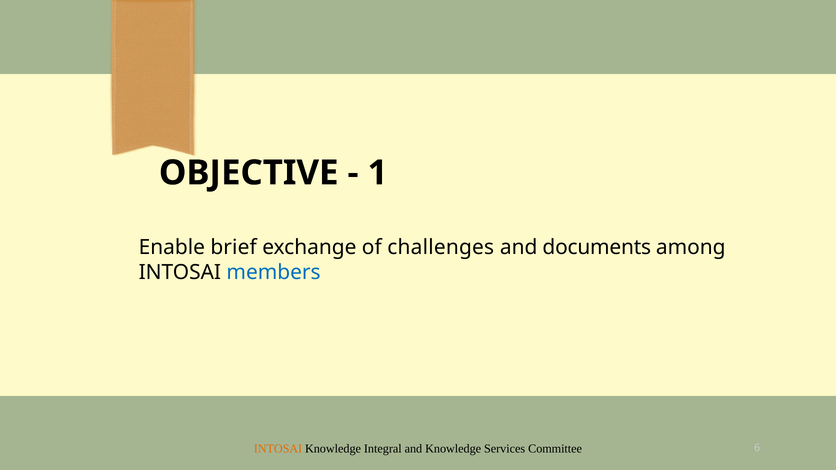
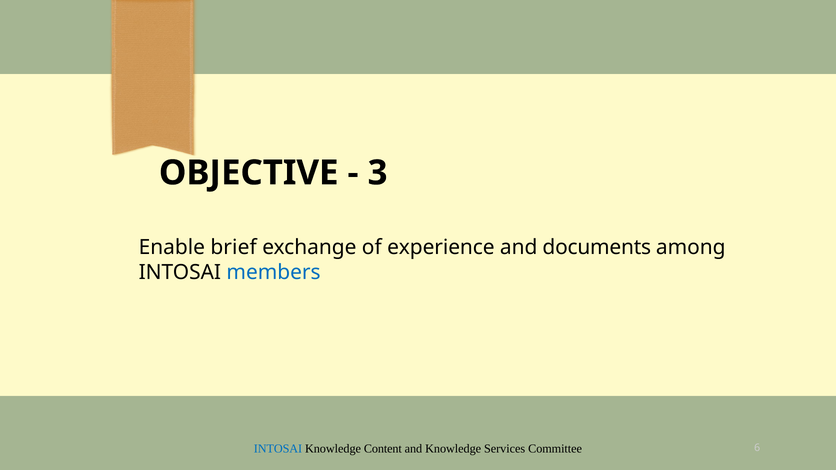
1: 1 -> 3
challenges: challenges -> experience
INTOSAI at (278, 449) colour: orange -> blue
Integral: Integral -> Content
